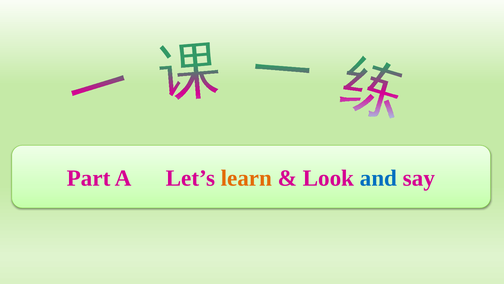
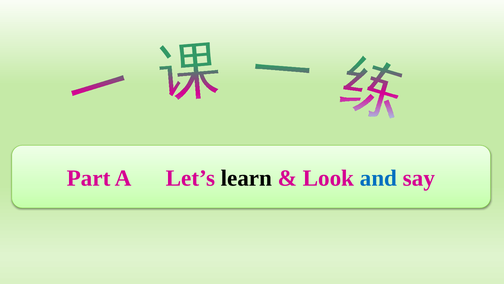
learn colour: orange -> black
